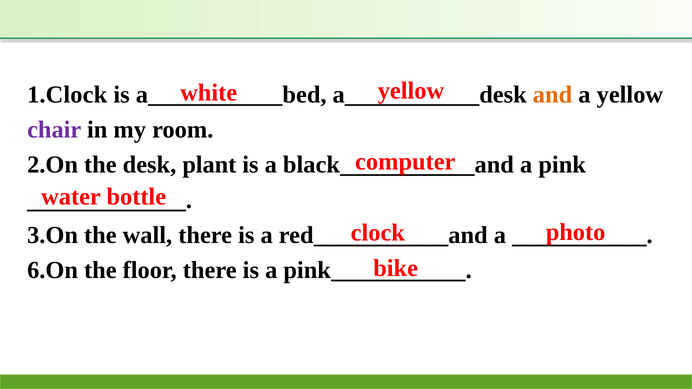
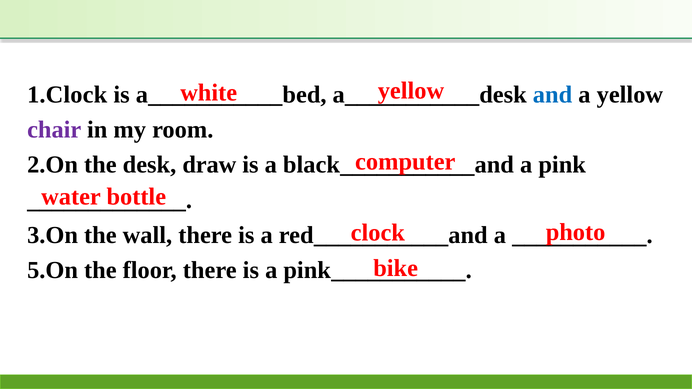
and colour: orange -> blue
plant: plant -> draw
6.On: 6.On -> 5.On
